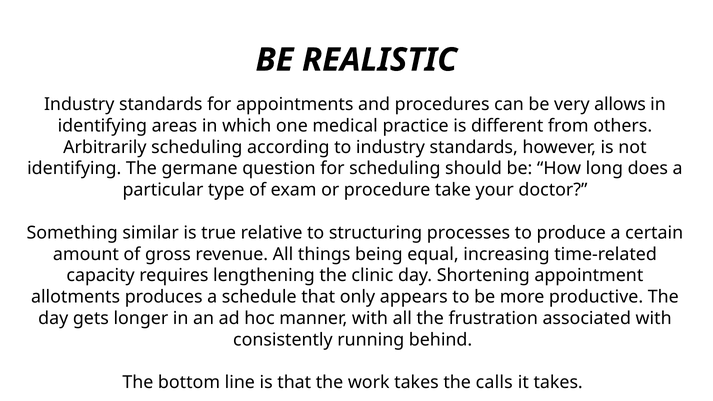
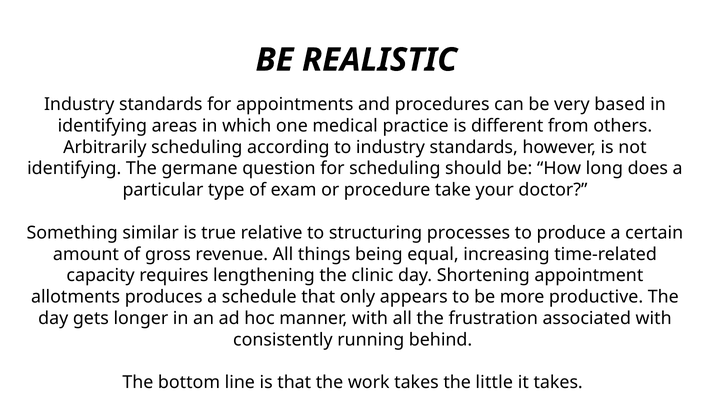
allows: allows -> based
calls: calls -> little
